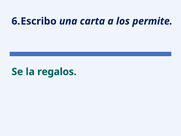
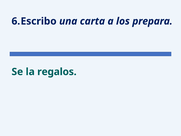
permite: permite -> prepara
